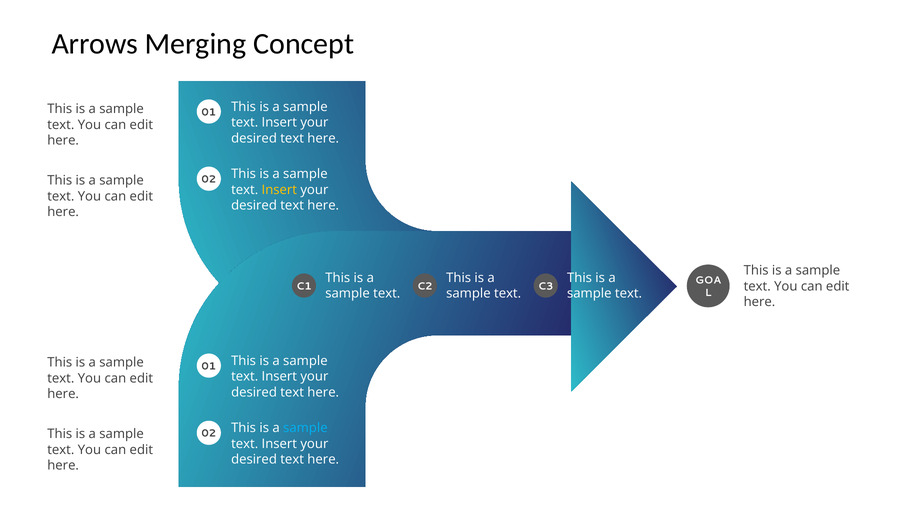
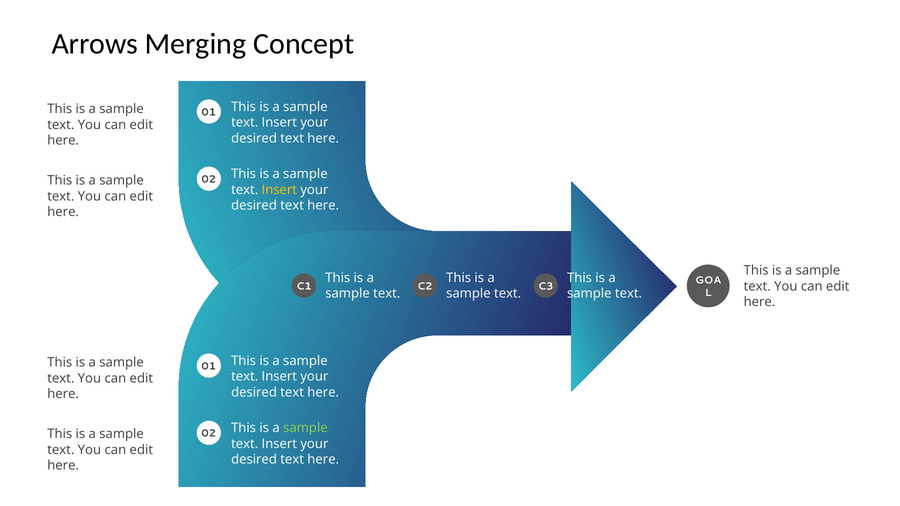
sample at (305, 428) colour: light blue -> light green
